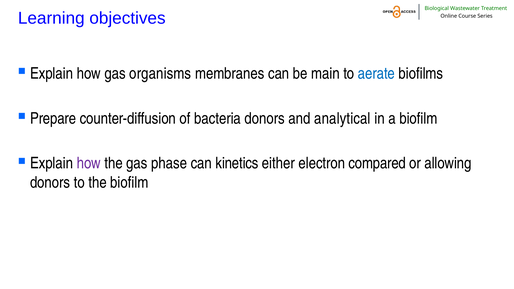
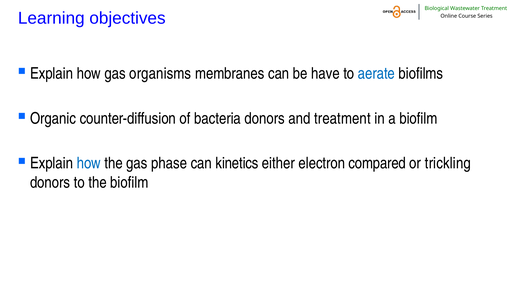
main: main -> have
Prepare: Prepare -> Organic
and analytical: analytical -> treatment
how at (89, 163) colour: purple -> blue
allowing: allowing -> trickling
